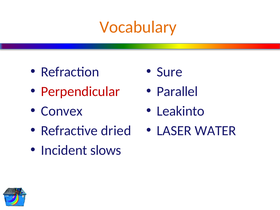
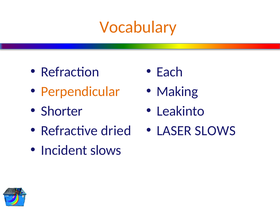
Sure: Sure -> Each
Perpendicular colour: red -> orange
Parallel: Parallel -> Making
Convex: Convex -> Shorter
LASER WATER: WATER -> SLOWS
